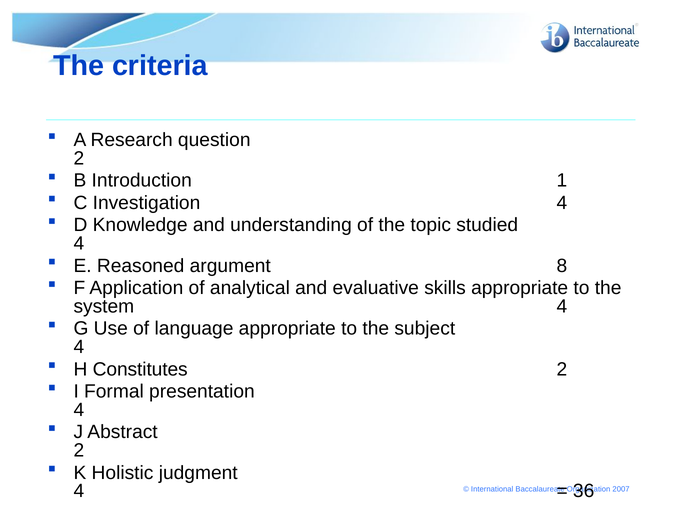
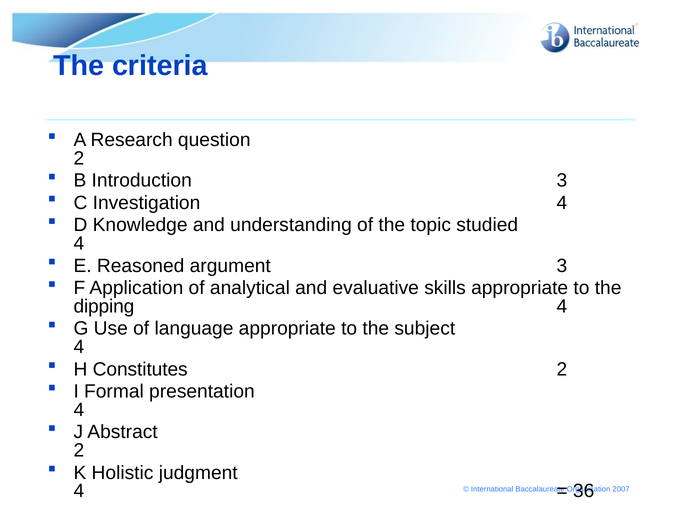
Introduction 1: 1 -> 3
argument 8: 8 -> 3
system: system -> dipping
